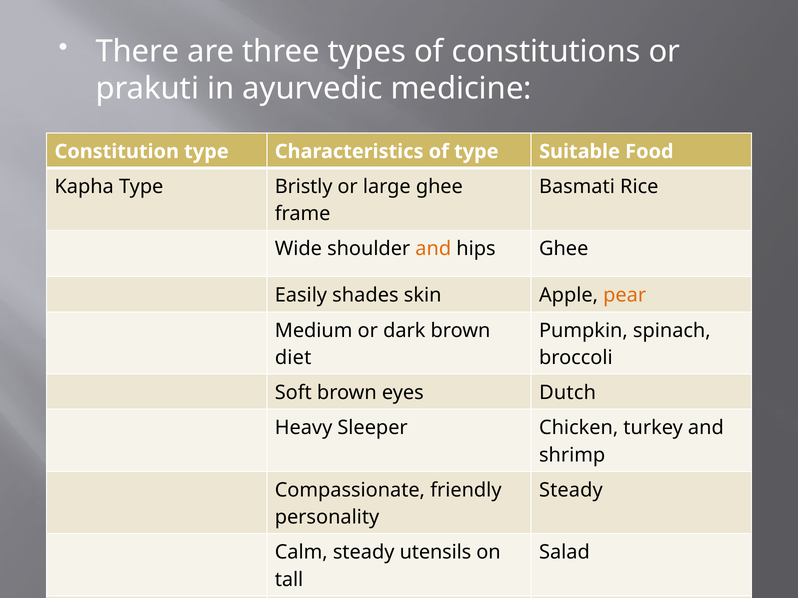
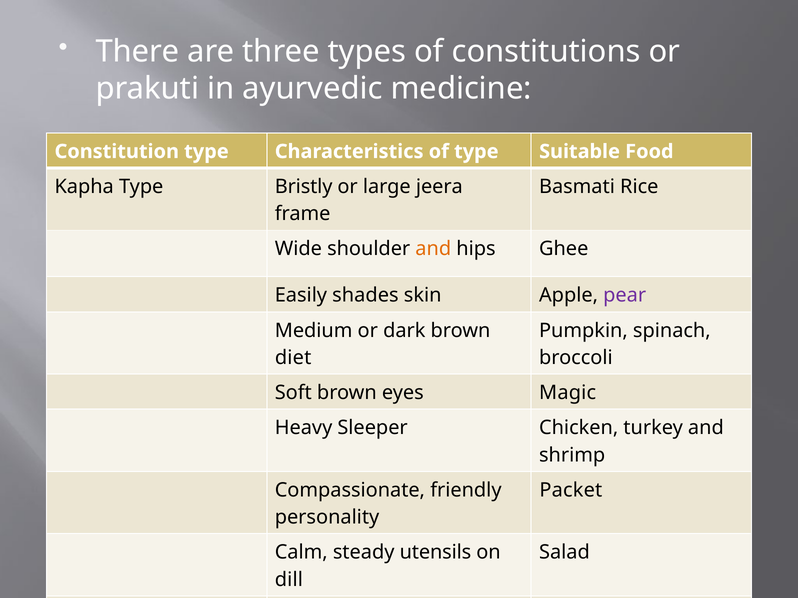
large ghee: ghee -> jeera
pear colour: orange -> purple
Dutch: Dutch -> Magic
Steady at (571, 491): Steady -> Packet
tall: tall -> dill
